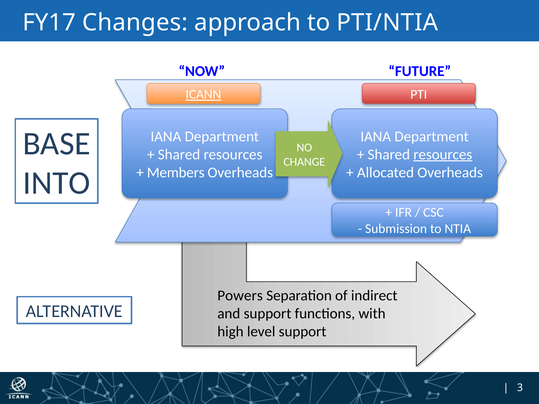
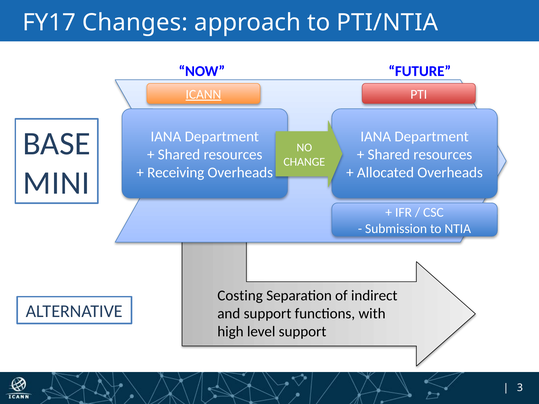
resources at (443, 155) underline: present -> none
Members: Members -> Receiving
INTO: INTO -> MINI
Powers: Powers -> Costing
